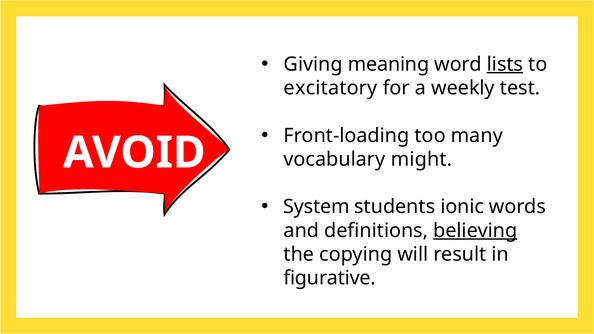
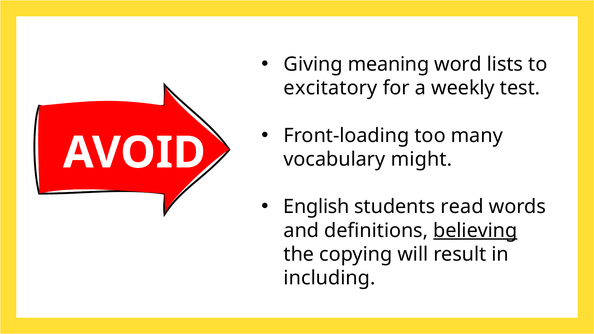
lists underline: present -> none
System: System -> English
ionic: ionic -> read
figurative: figurative -> including
